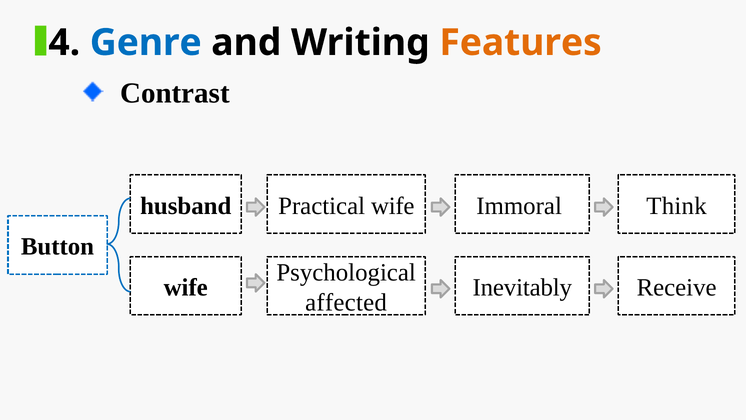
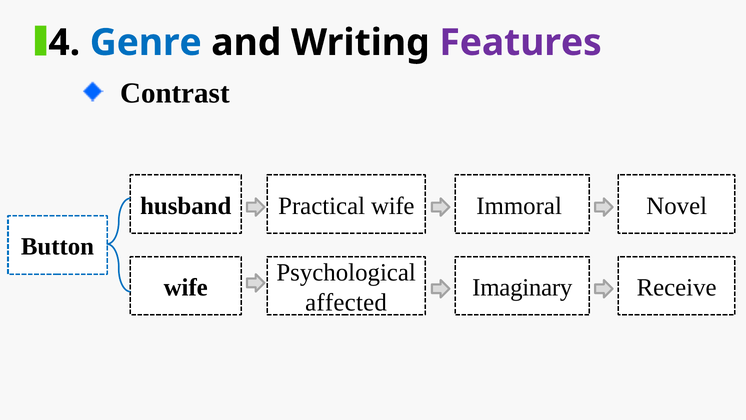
Features colour: orange -> purple
Think: Think -> Novel
Inevitably: Inevitably -> Imaginary
